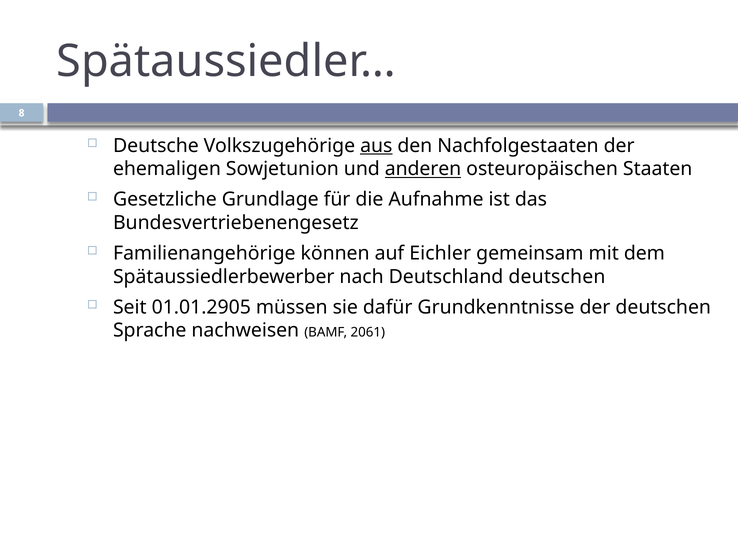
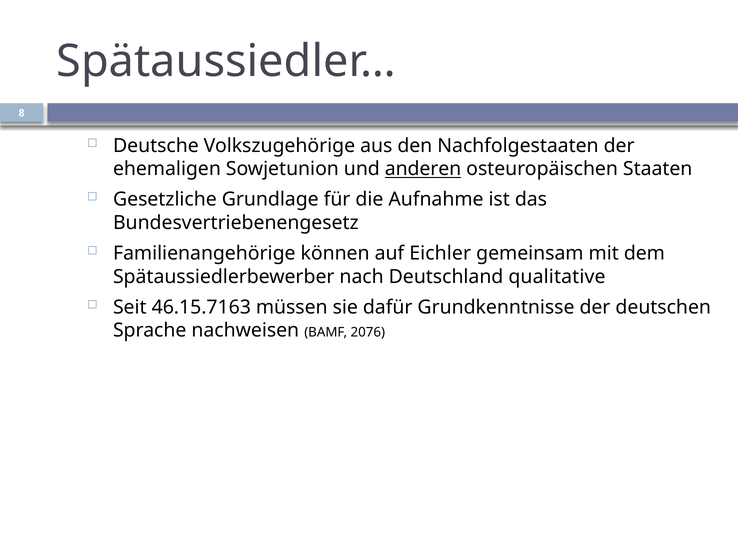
aus underline: present -> none
Deutschland deutschen: deutschen -> qualitative
01.01.2905: 01.01.2905 -> 46.15.7163
2061: 2061 -> 2076
